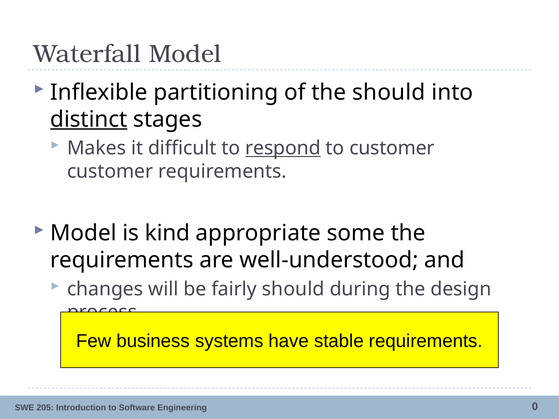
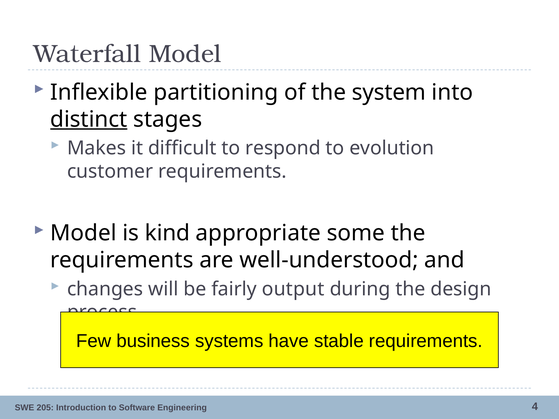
the should: should -> system
respond underline: present -> none
to customer: customer -> evolution
fairly should: should -> output
0: 0 -> 4
